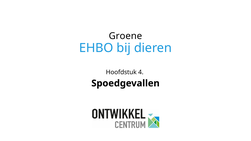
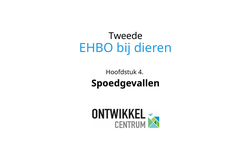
Groene: Groene -> Tweede
